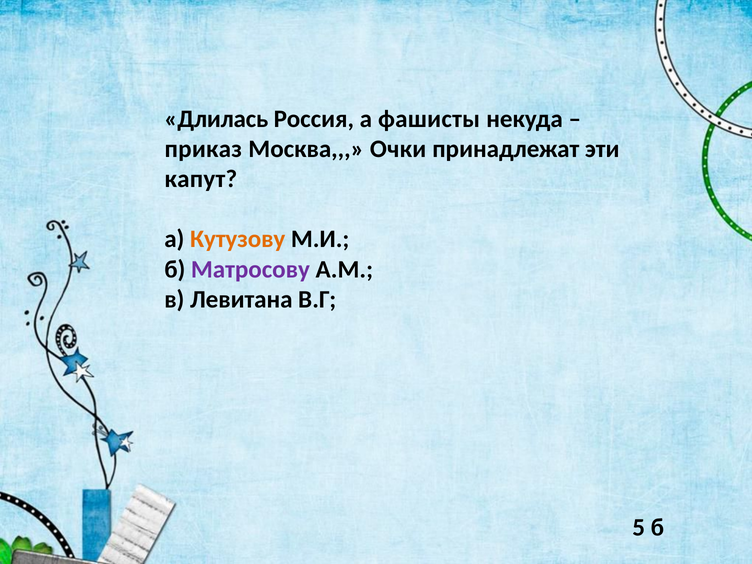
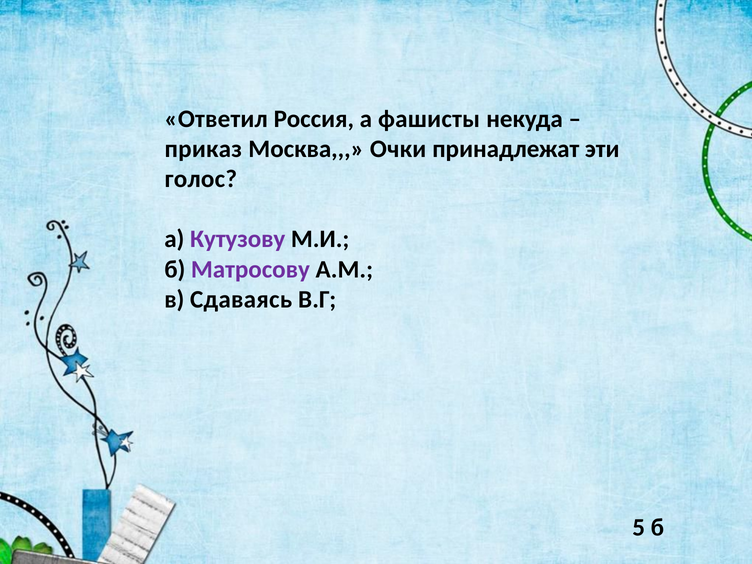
Длилась: Длилась -> Ответил
капут: капут -> голос
Кутузову colour: orange -> purple
Левитана: Левитана -> Сдаваясь
